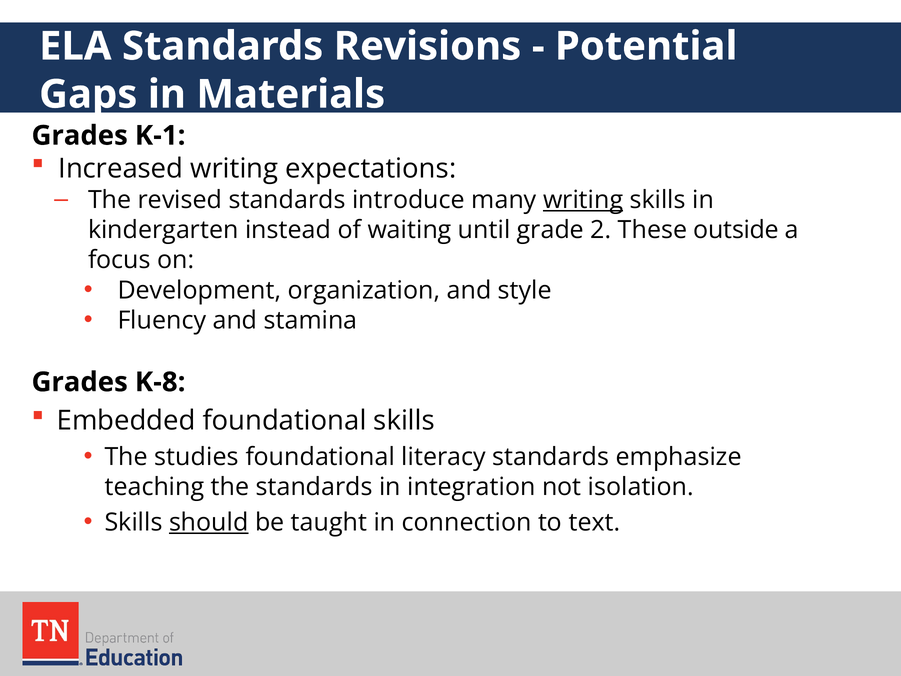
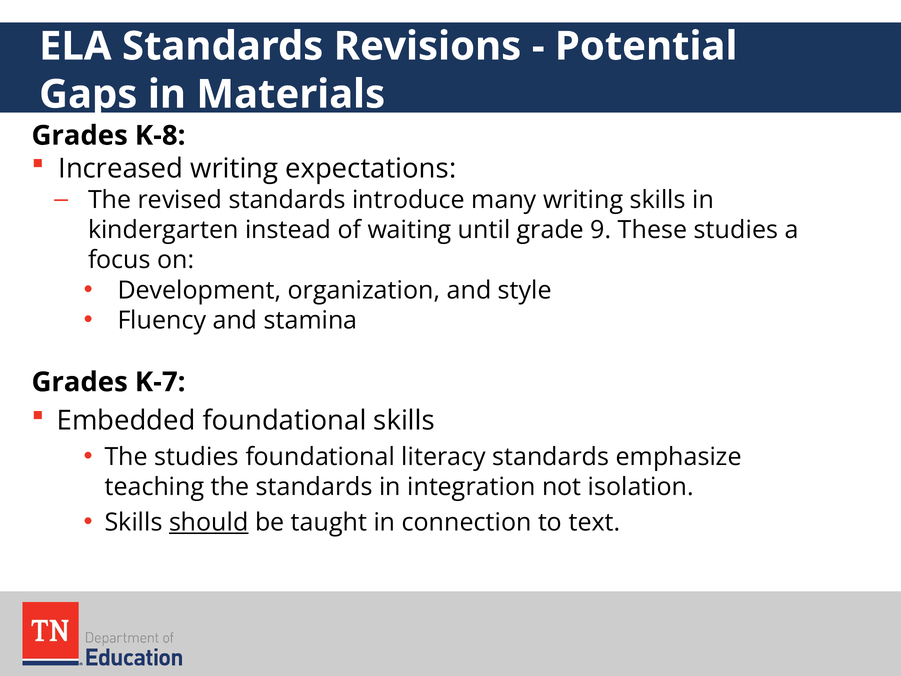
K-1: K-1 -> K-8
writing at (583, 200) underline: present -> none
2: 2 -> 9
These outside: outside -> studies
K-8: K-8 -> K-7
